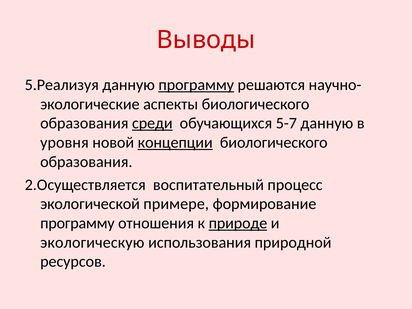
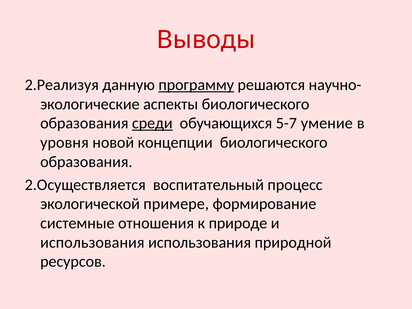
5.Реализуя: 5.Реализуя -> 2.Реализуя
5-7 данную: данную -> умение
концепции underline: present -> none
программу at (77, 223): программу -> системные
природе underline: present -> none
экологическую at (92, 242): экологическую -> использования
